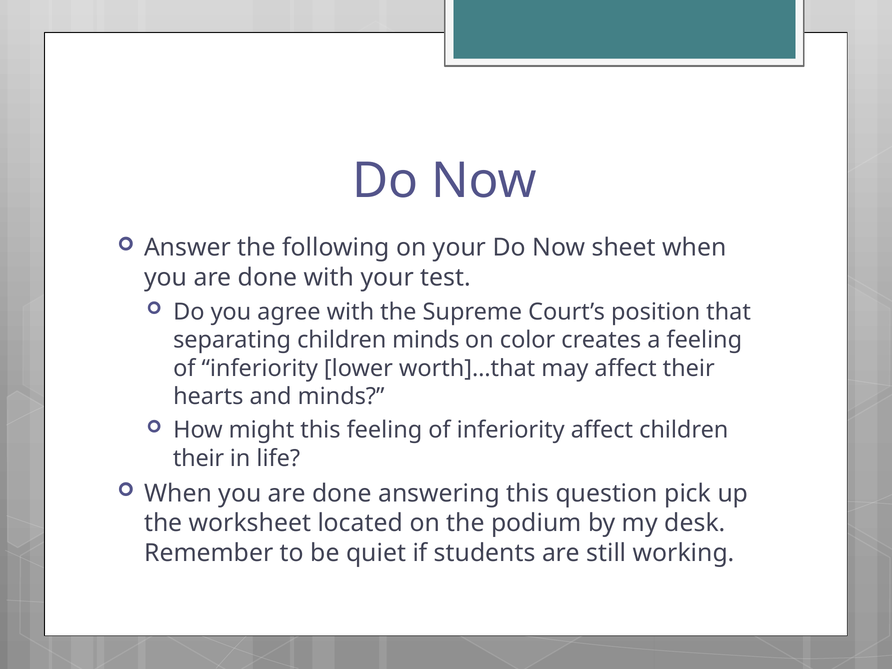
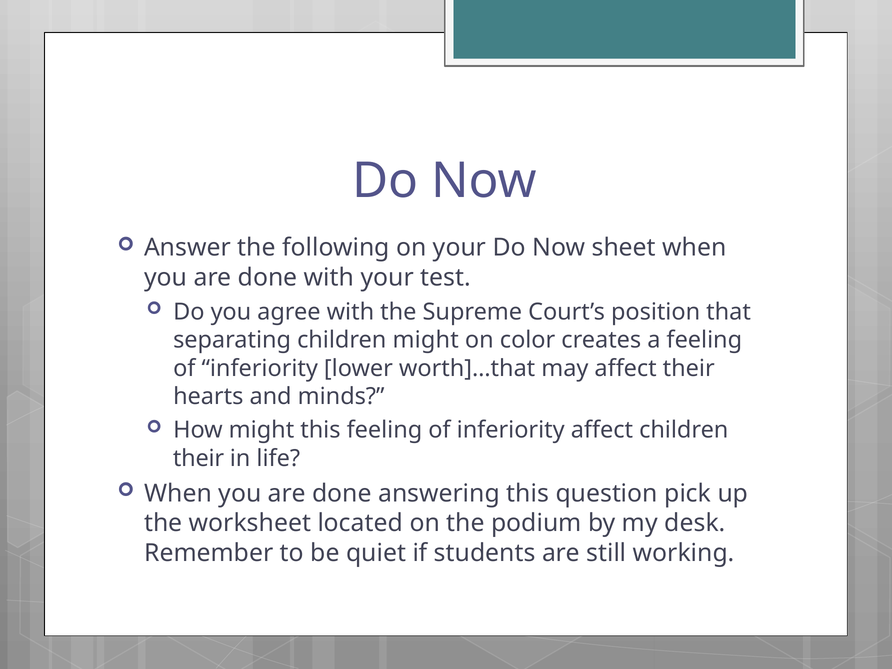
children minds: minds -> might
